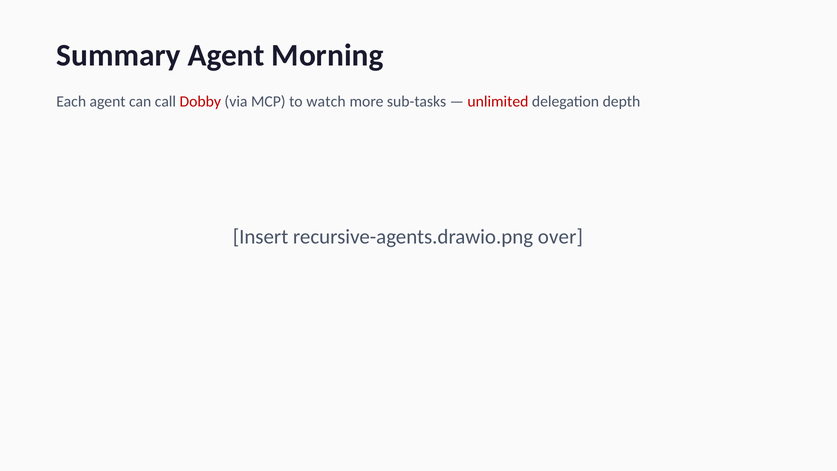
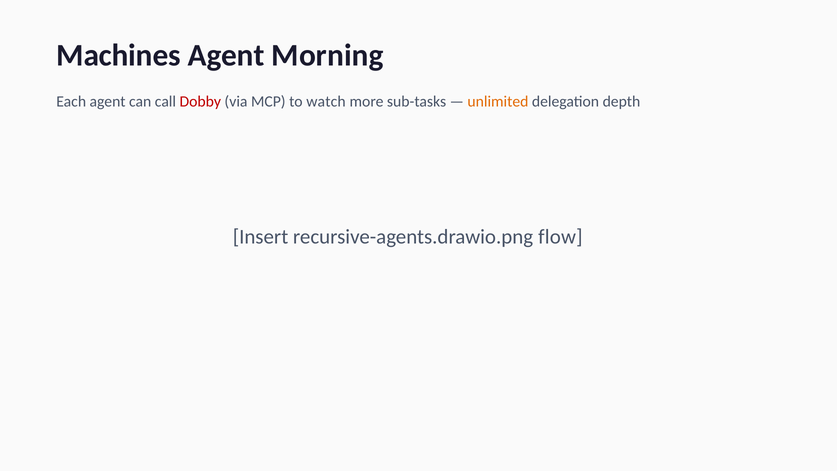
Summary: Summary -> Machines
unlimited colour: red -> orange
over: over -> flow
